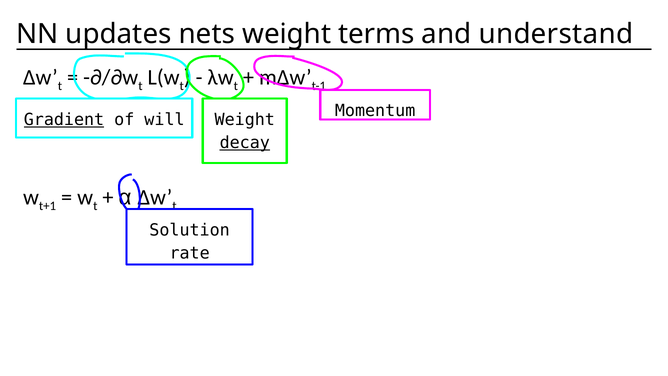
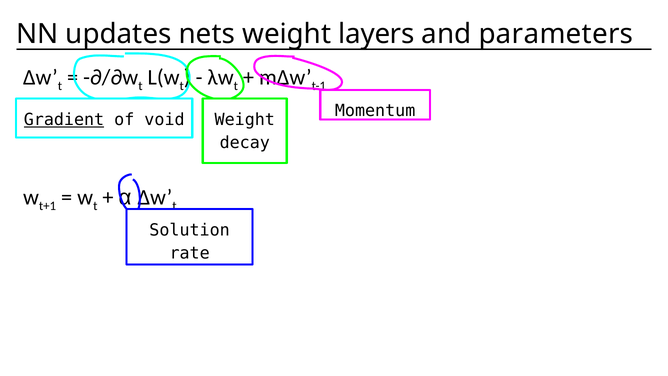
terms: terms -> layers
understand: understand -> parameters
will: will -> void
decay underline: present -> none
